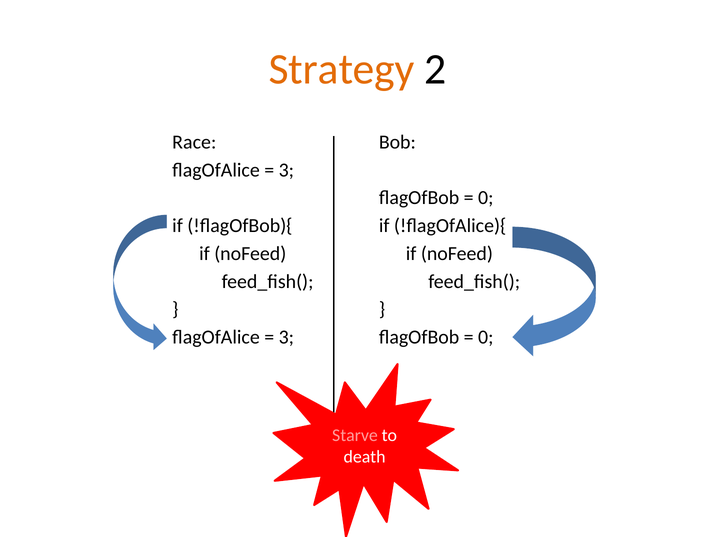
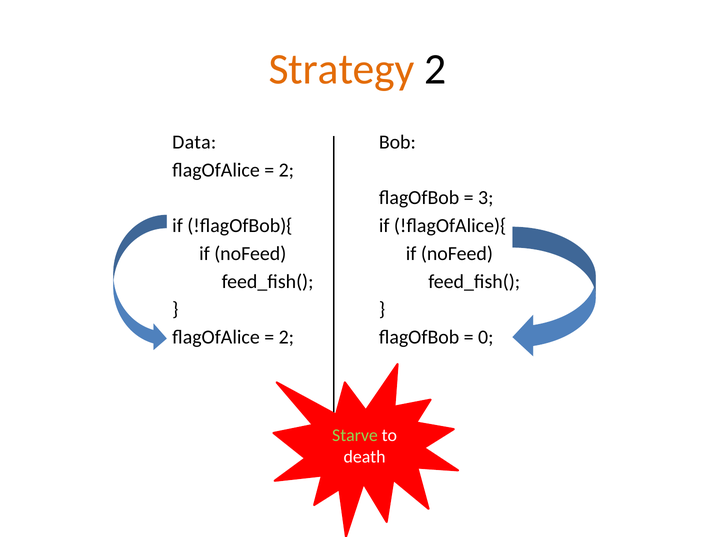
Race: Race -> Data
3 at (286, 170): 3 -> 2
0 at (486, 198): 0 -> 3
3 at (286, 337): 3 -> 2
Starve colour: pink -> light green
